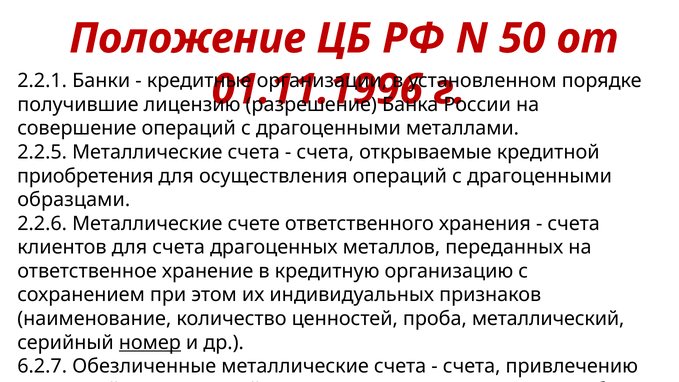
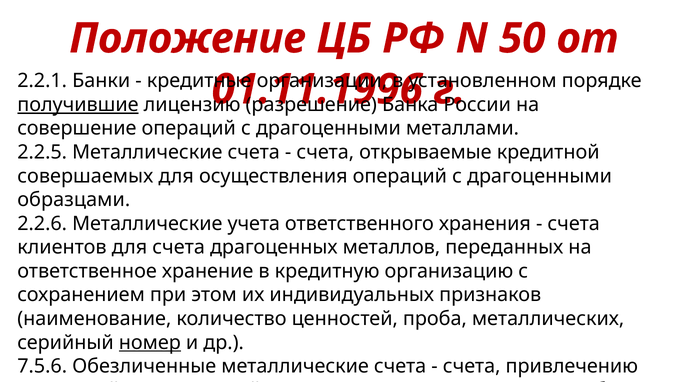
получившие underline: none -> present
приобретения: приобретения -> совершаемых
Металлические счете: счете -> учета
металлический: металлический -> металлических
6.2.7: 6.2.7 -> 7.5.6
